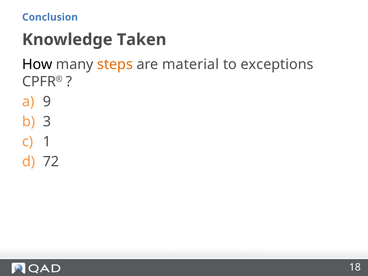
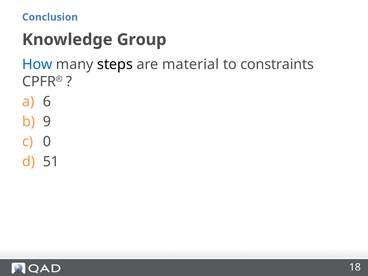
Taken: Taken -> Group
How colour: black -> blue
steps colour: orange -> black
exceptions: exceptions -> constraints
9: 9 -> 6
3: 3 -> 9
1: 1 -> 0
72: 72 -> 51
